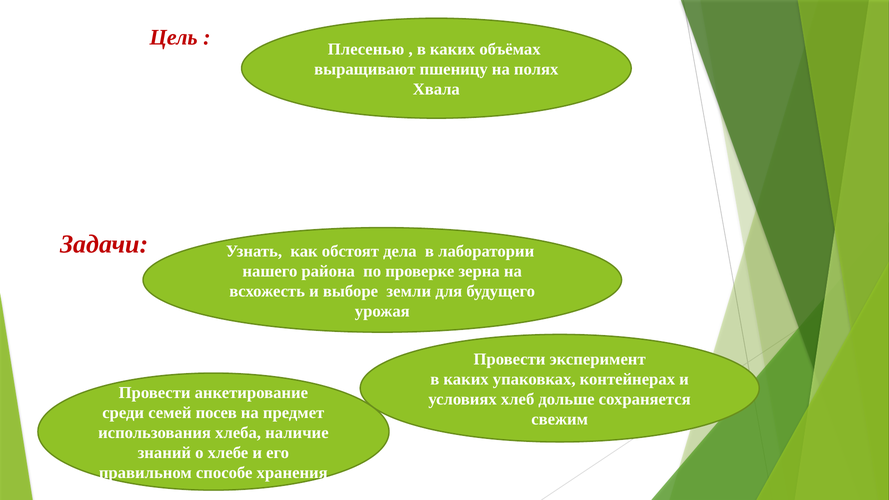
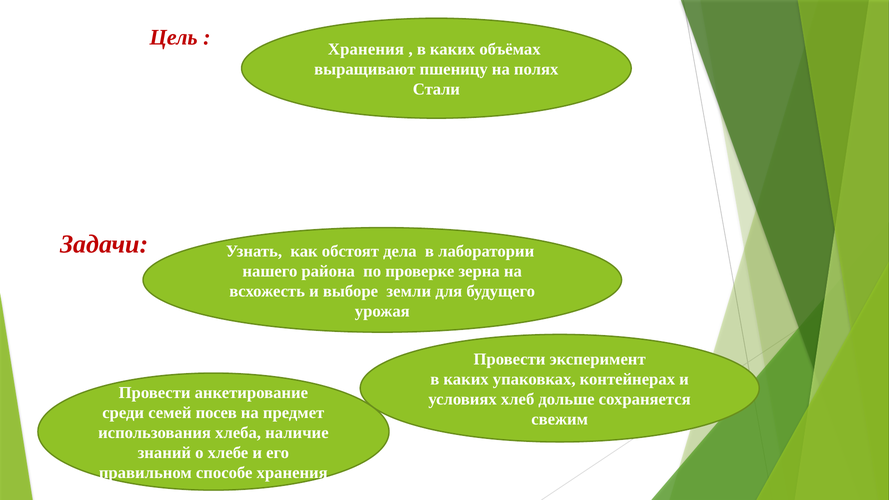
Плесенью at (366, 49): Плесенью -> Хранения
Хвала: Хвала -> Стали
